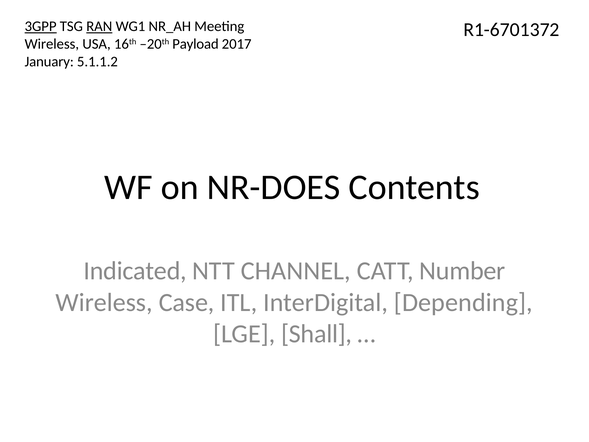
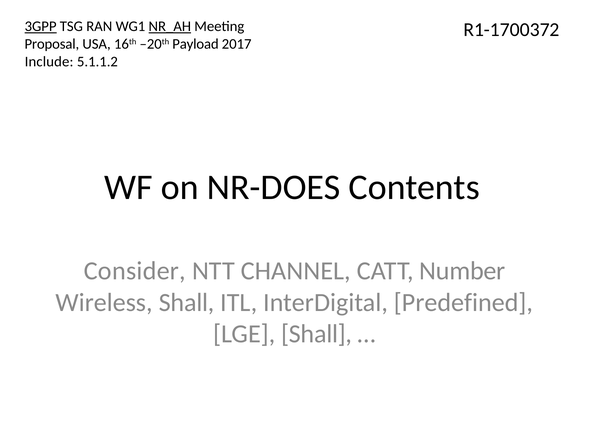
RAN underline: present -> none
NR_AH underline: none -> present
R1-6701372: R1-6701372 -> R1-1700372
Wireless at (52, 44): Wireless -> Proposal
January: January -> Include
Indicated: Indicated -> Consider
Wireless Case: Case -> Shall
Depending: Depending -> Predefined
